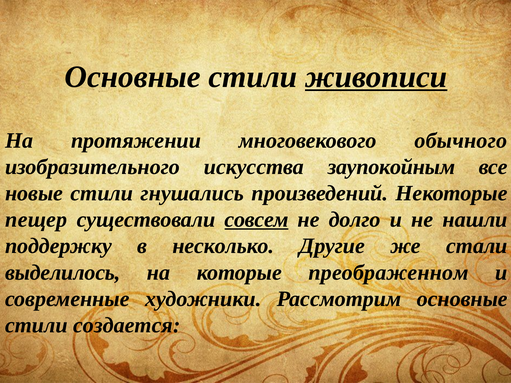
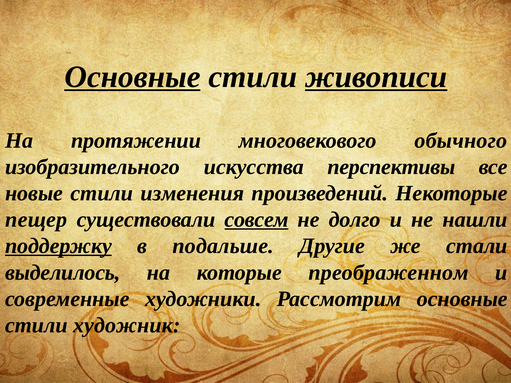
Основные at (132, 77) underline: none -> present
заупокойным: заупокойным -> перспективы
гнушались: гнушались -> изменения
поддержку underline: none -> present
несколько: несколько -> подальше
создается: создается -> художник
